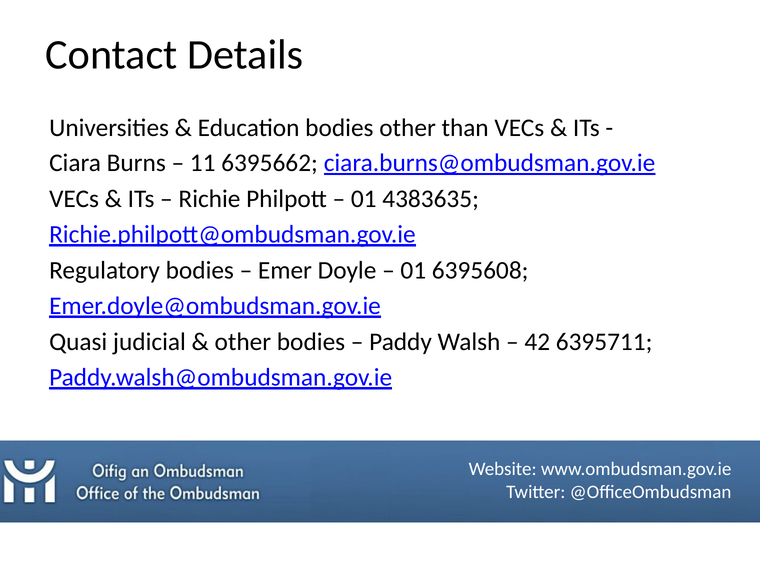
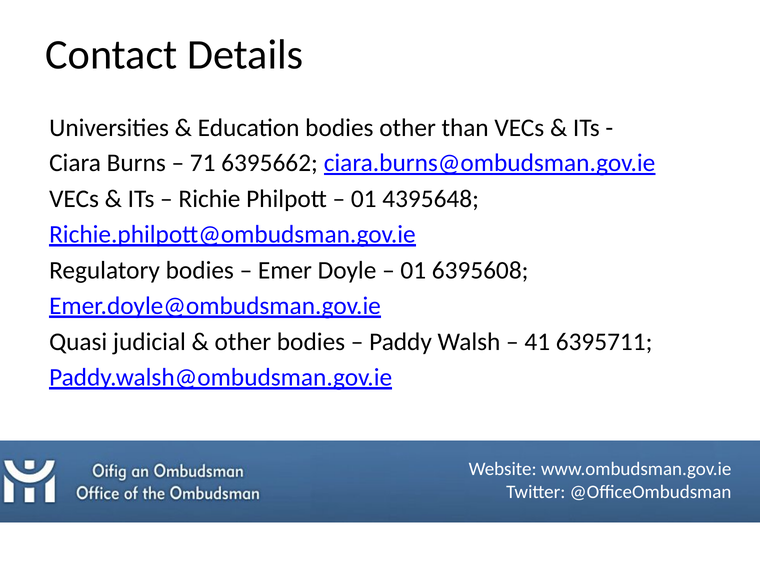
11: 11 -> 71
4383635: 4383635 -> 4395648
42: 42 -> 41
